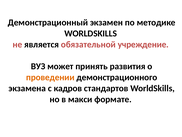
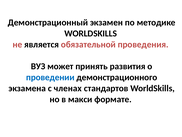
учреждение: учреждение -> проведения
проведении colour: orange -> blue
кадров: кадров -> членах
